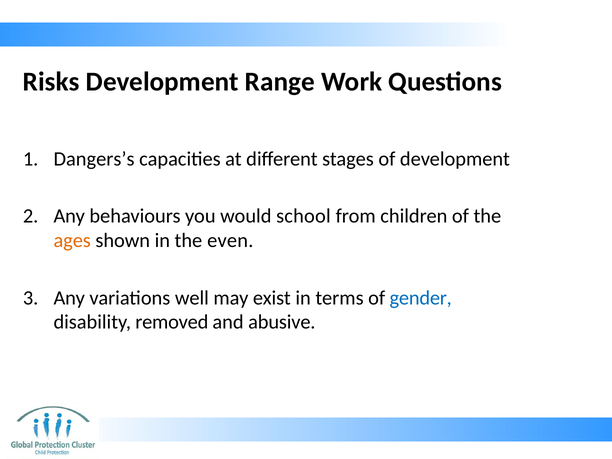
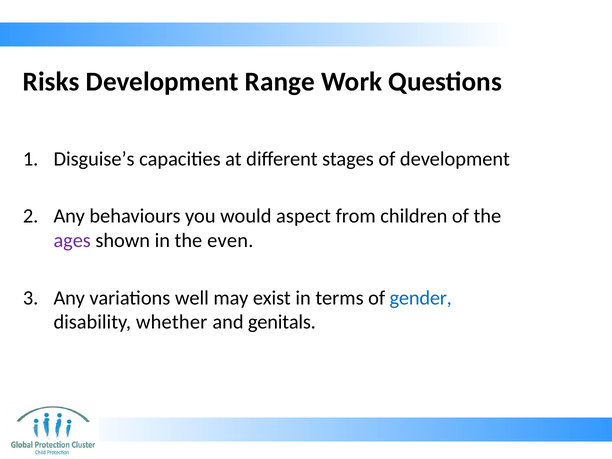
Dangers’s: Dangers’s -> Disguise’s
school: school -> aspect
ages colour: orange -> purple
removed: removed -> whether
abusive: abusive -> genitals
